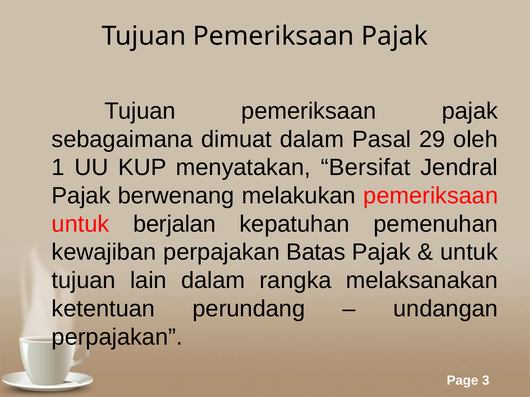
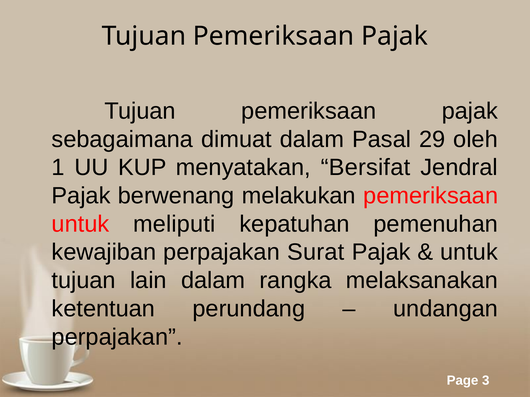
berjalan: berjalan -> meliputi
Batas: Batas -> Surat
